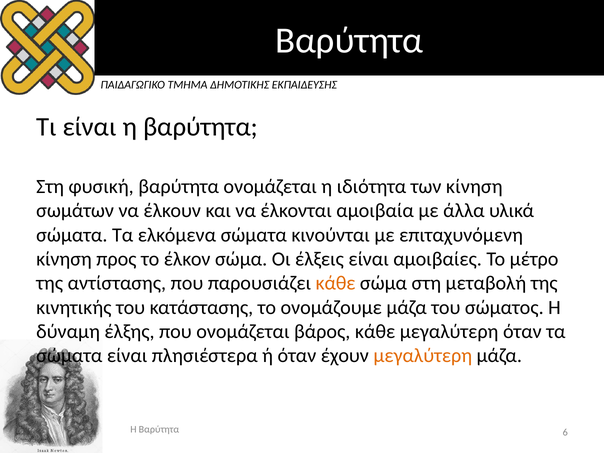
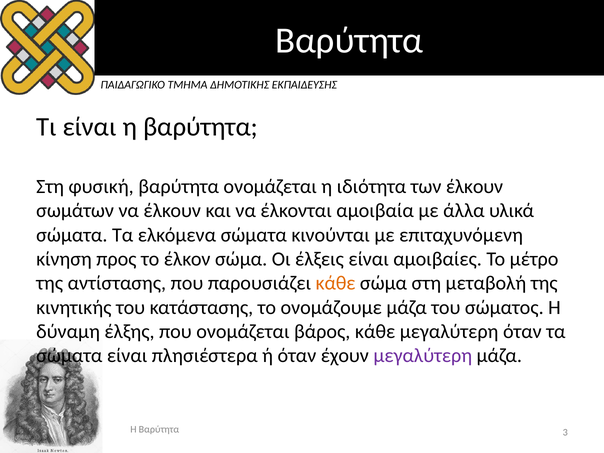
των κίνηση: κίνηση -> έλκουν
μεγαλύτερη at (423, 356) colour: orange -> purple
6: 6 -> 3
